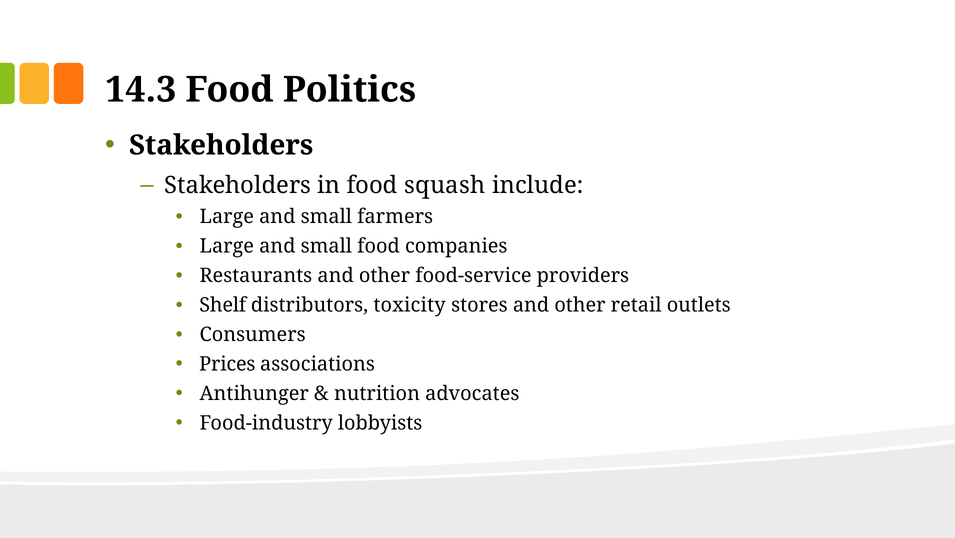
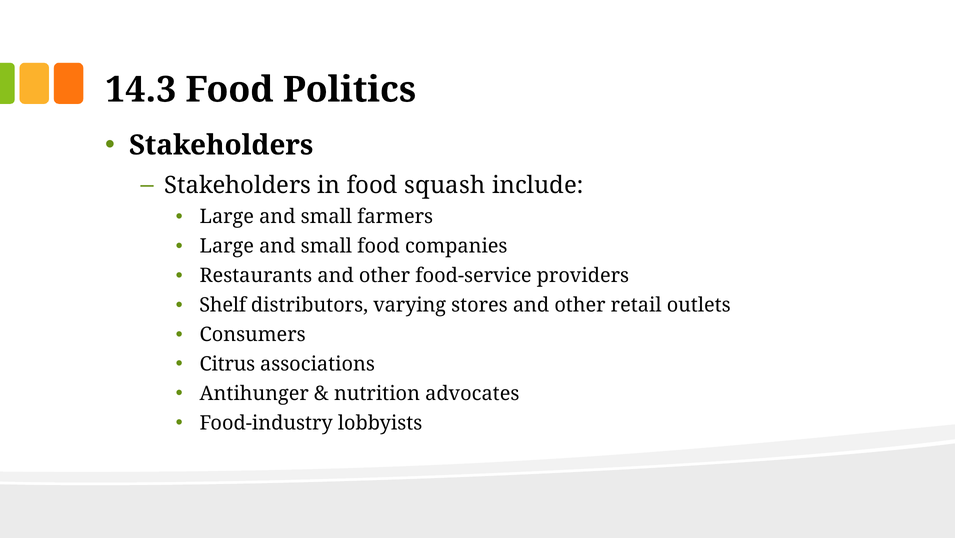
toxicity: toxicity -> varying
Prices: Prices -> Citrus
